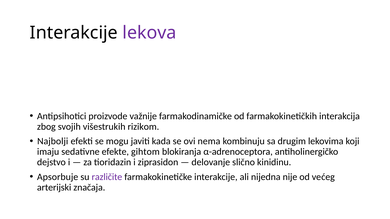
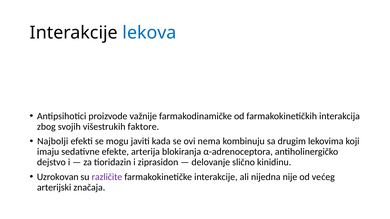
lekova colour: purple -> blue
rizikom: rizikom -> faktore
gihtom: gihtom -> arterija
Apsorbuje: Apsorbuje -> Uzrokovan
